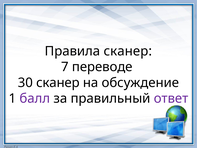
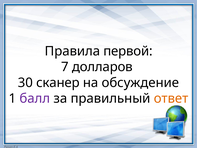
Правила сканер: сканер -> первой
переводе: переводе -> долларов
ответ colour: purple -> orange
